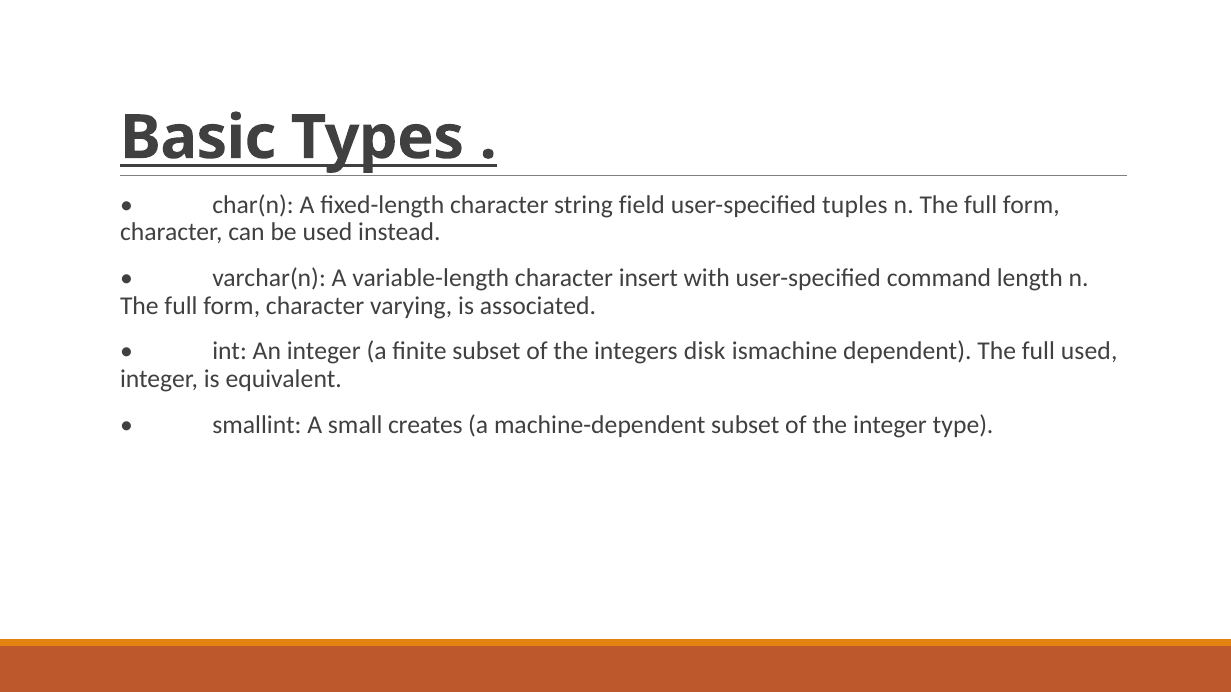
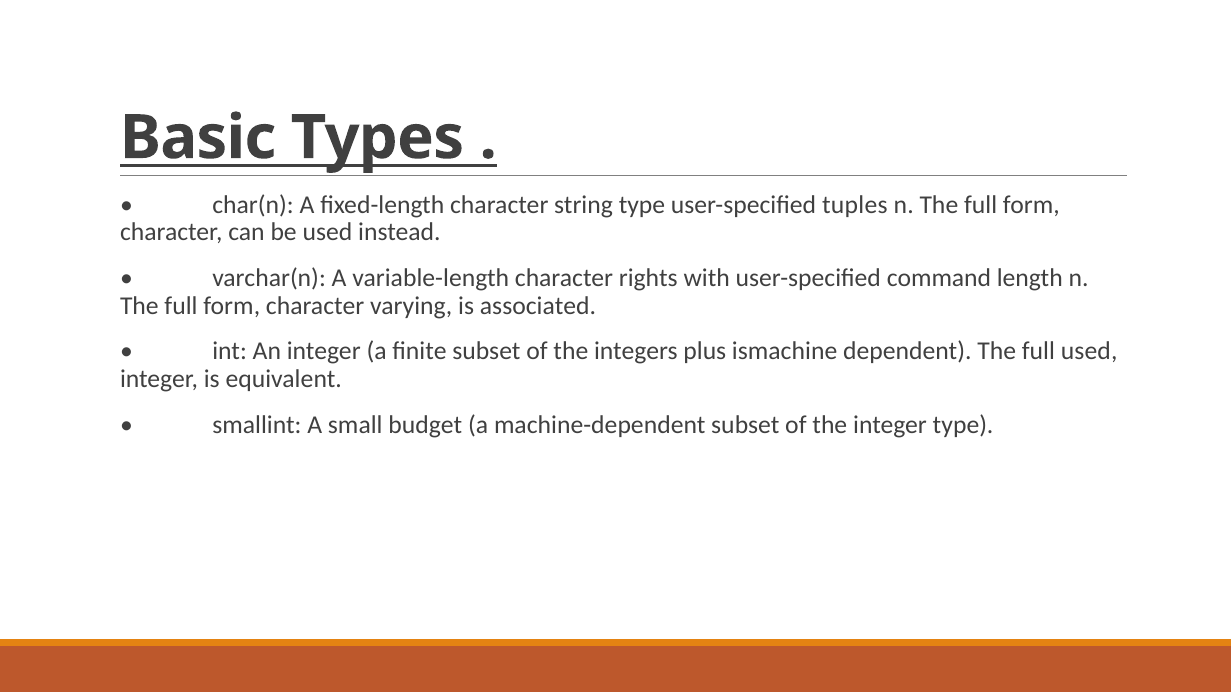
string field: field -> type
insert: insert -> rights
disk: disk -> plus
creates: creates -> budget
